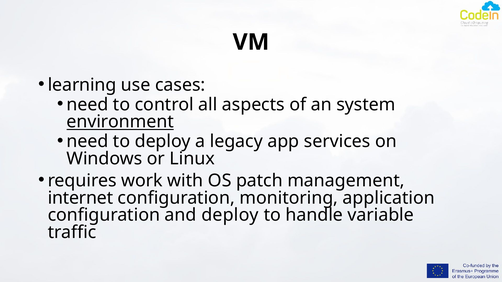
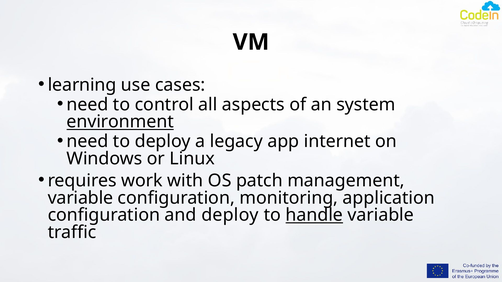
services: services -> internet
internet at (80, 198): internet -> variable
handle underline: none -> present
